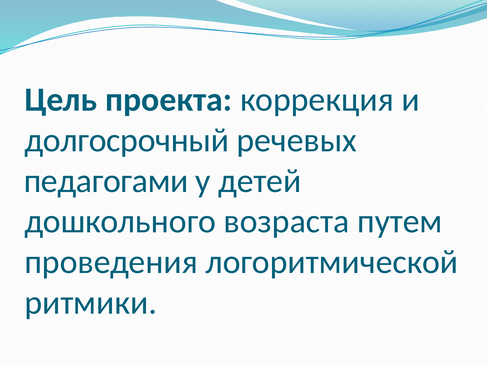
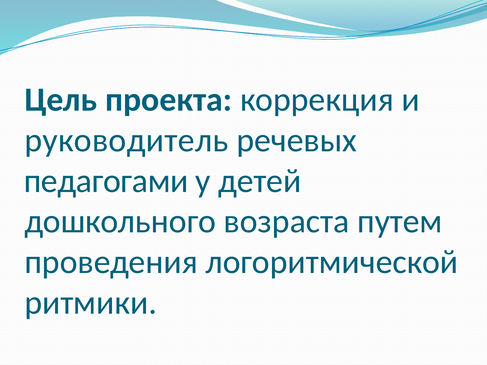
долгосрочный: долгосрочный -> руководитель
